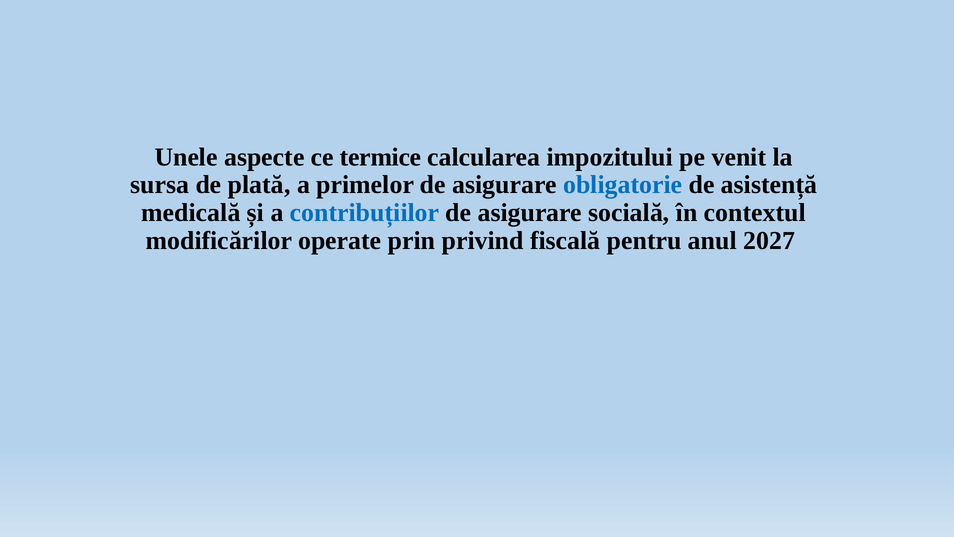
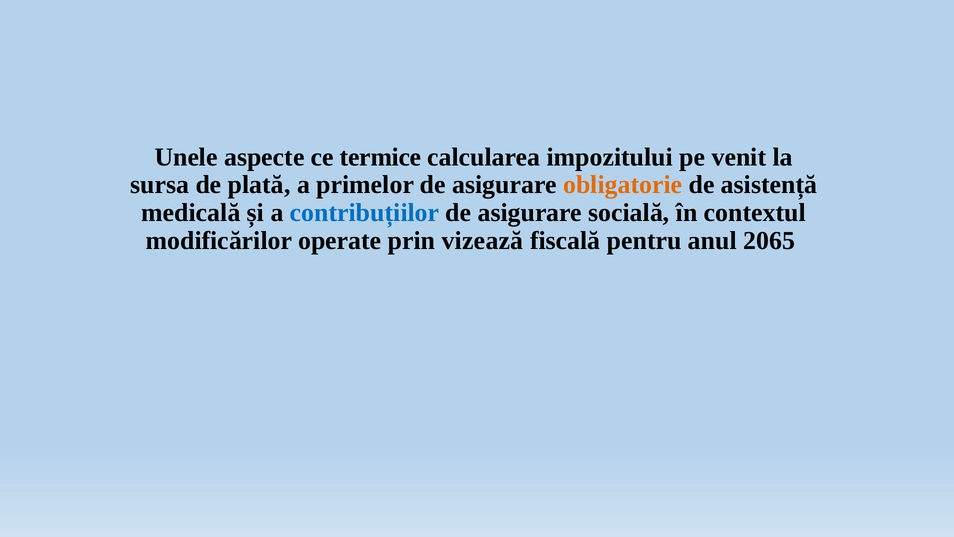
obligatorie colour: blue -> orange
privind: privind -> vizează
2027: 2027 -> 2065
